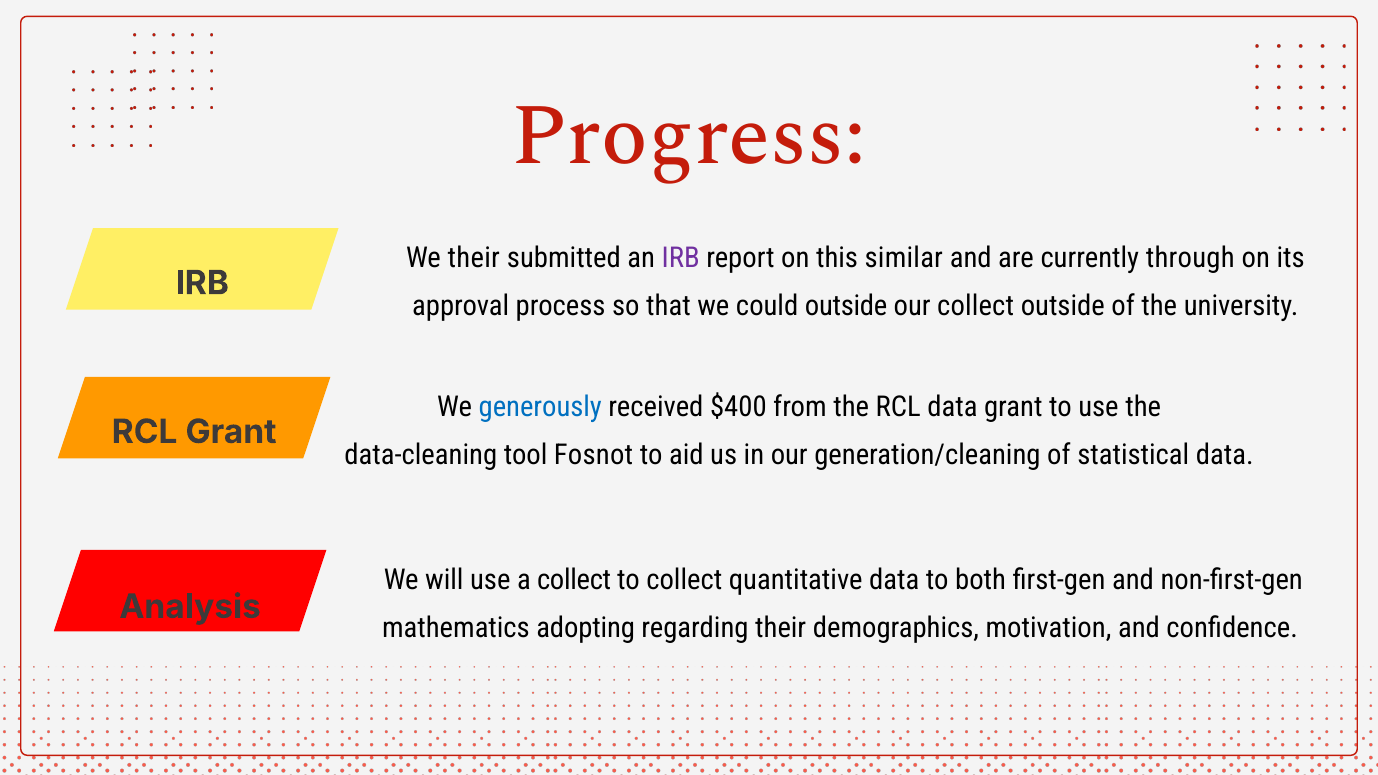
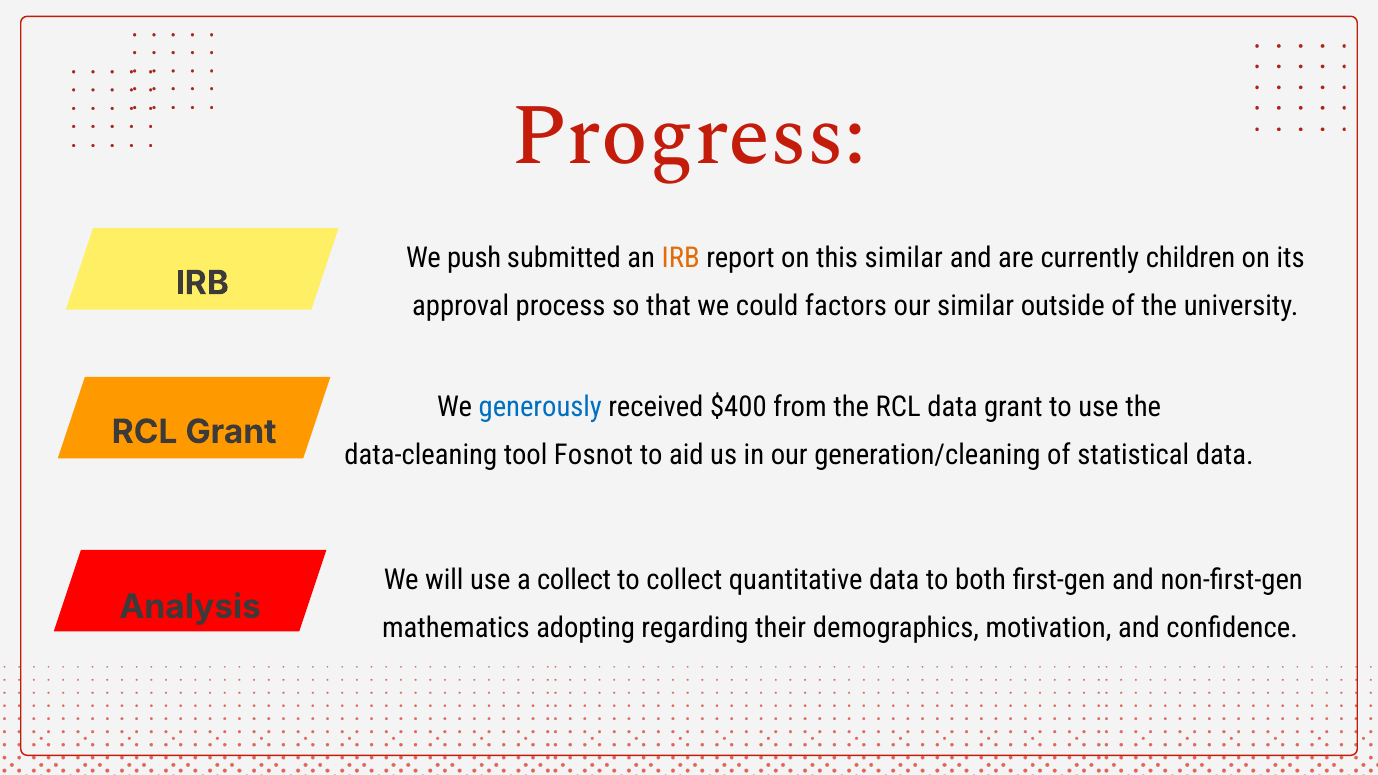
We their: their -> push
IRB at (681, 258) colour: purple -> orange
through: through -> children
could outside: outside -> factors
our collect: collect -> similar
